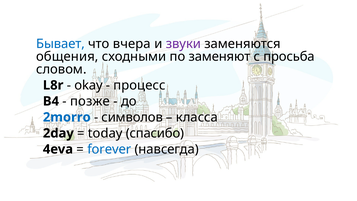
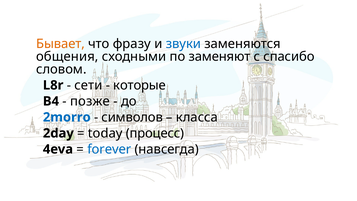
Бывает colour: blue -> orange
вчера: вчера -> фразу
звуки colour: purple -> blue
просьба: просьба -> спасибо
okay: okay -> сети
процесс: процесс -> которые
спасибо: спасибо -> процесс
